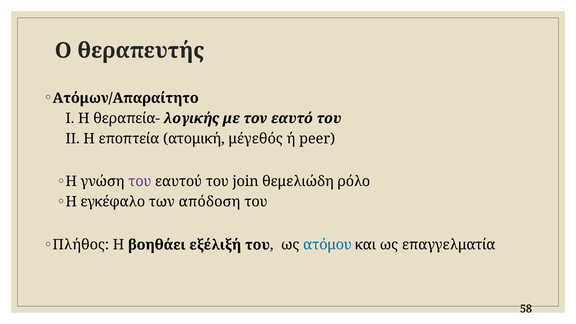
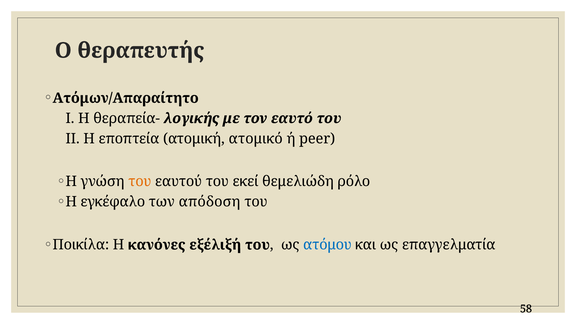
μέγεθός: μέγεθός -> ατομικό
του at (140, 182) colour: purple -> orange
join: join -> εκεί
Πλήθος: Πλήθος -> Ποικίλα
βοηθάει: βοηθάει -> κανόνες
